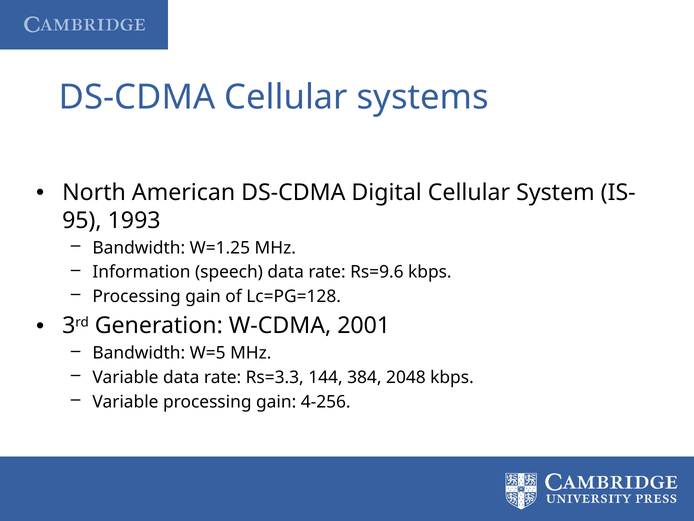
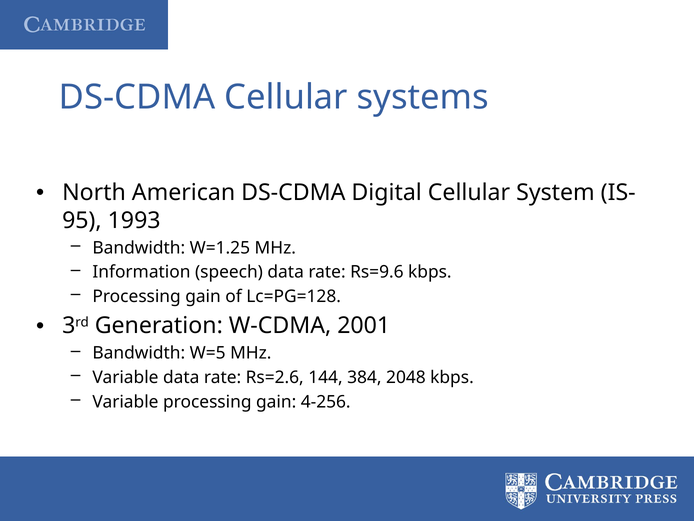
Rs=3.3: Rs=3.3 -> Rs=2.6
